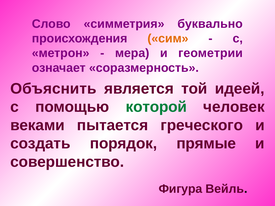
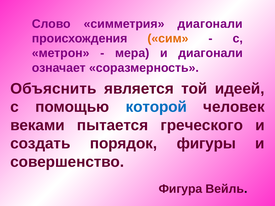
симметрия буквально: буквально -> диагонали
и геометрии: геометрии -> диагонали
которой colour: green -> blue
прямые: прямые -> фигуры
